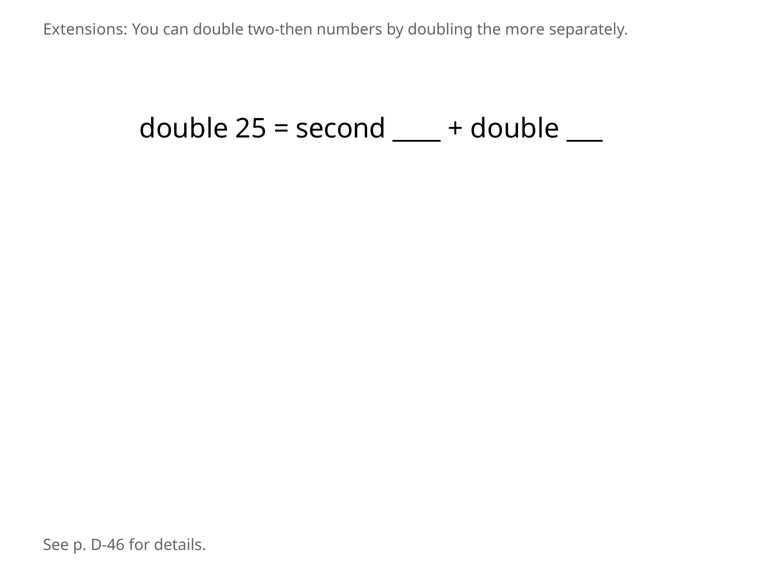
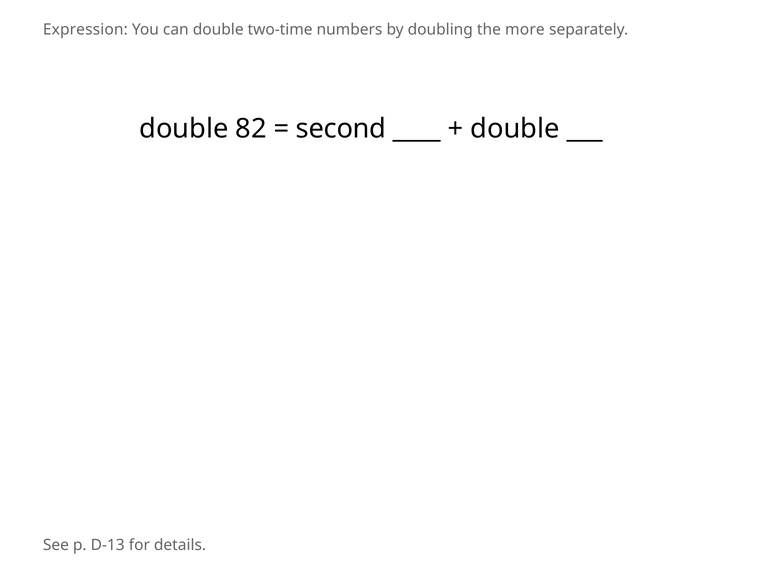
Extensions: Extensions -> Expression
two-then: two-then -> two-time
25: 25 -> 82
D-46: D-46 -> D-13
